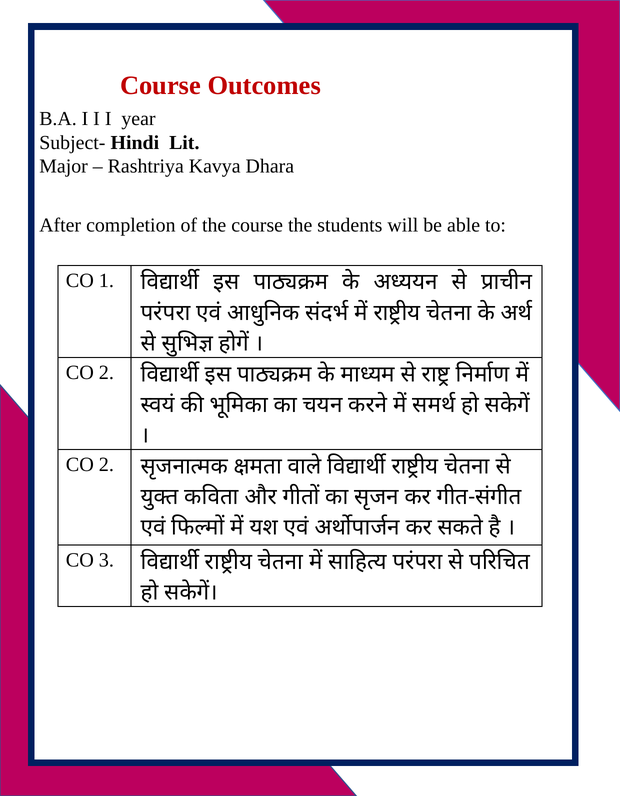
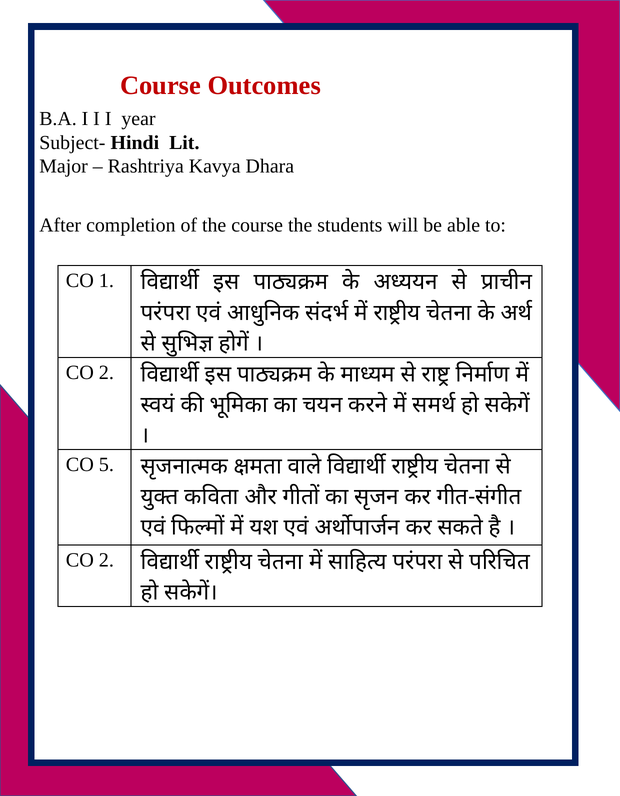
2 at (106, 465): 2 -> 5
3 at (106, 560): 3 -> 2
